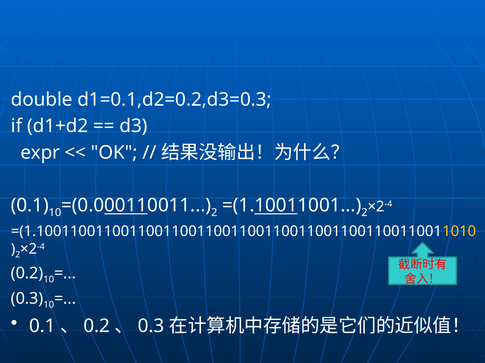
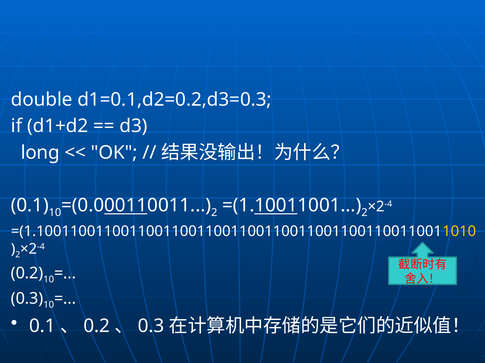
expr: expr -> long
